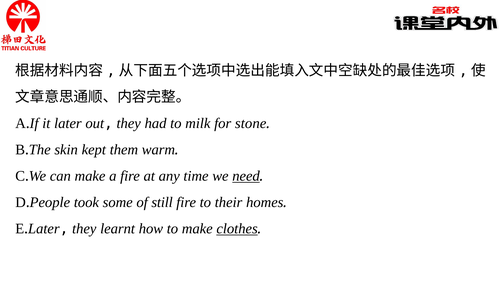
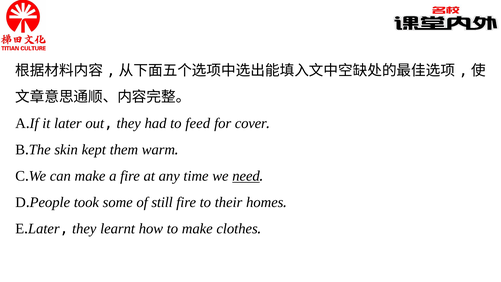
milk: milk -> feed
stone: stone -> cover
clothes underline: present -> none
